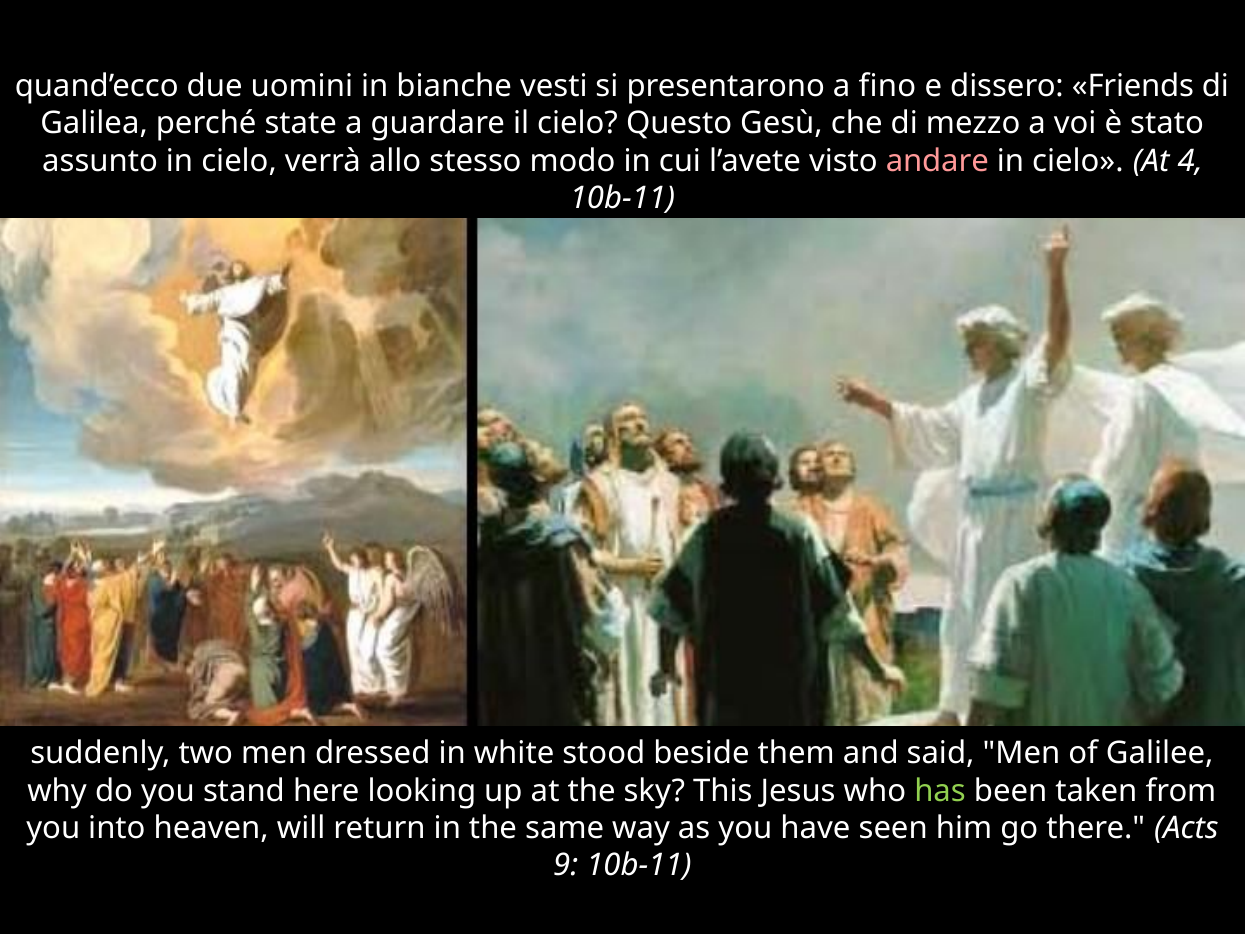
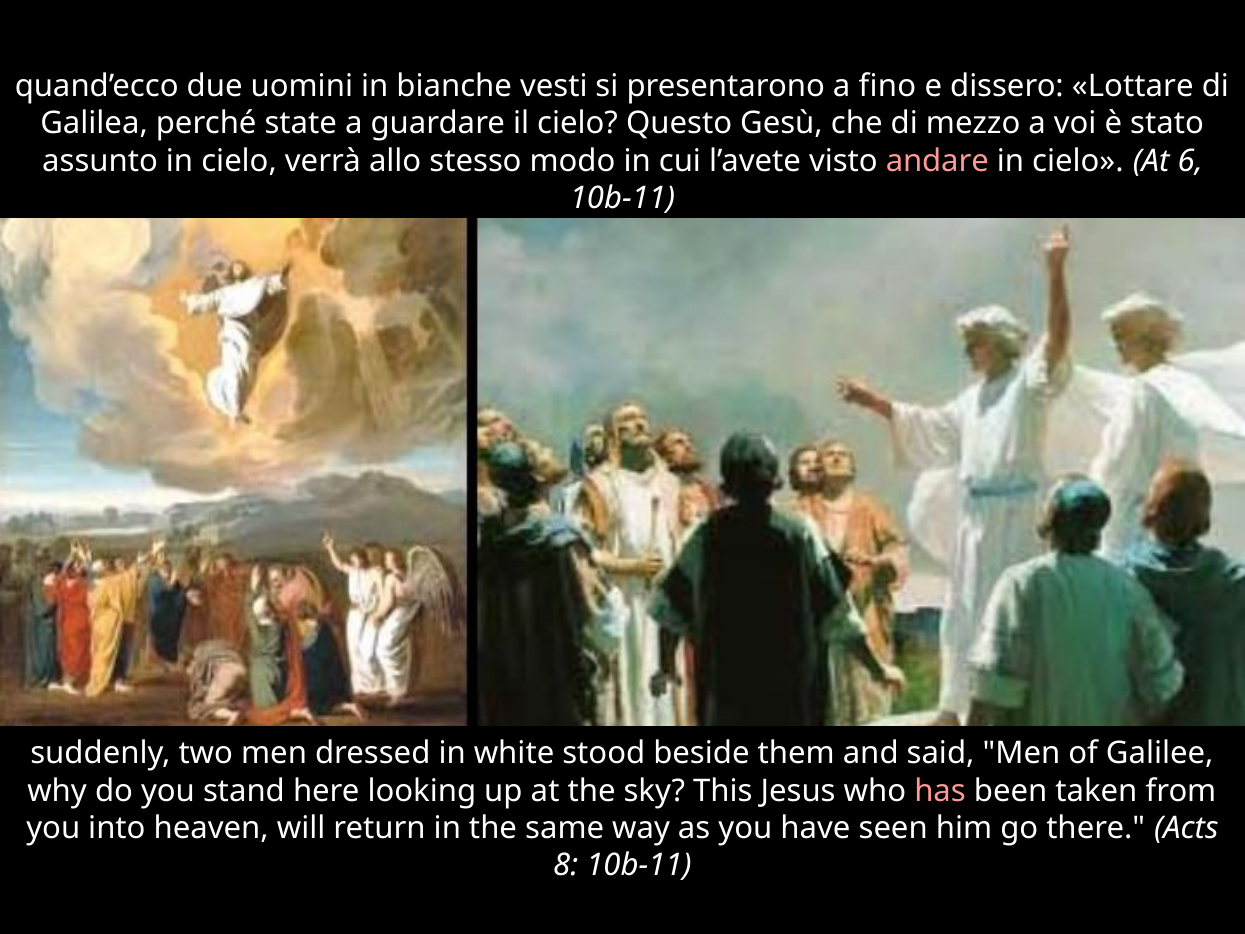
Friends: Friends -> Lottare
4: 4 -> 6
has colour: light green -> pink
9: 9 -> 8
